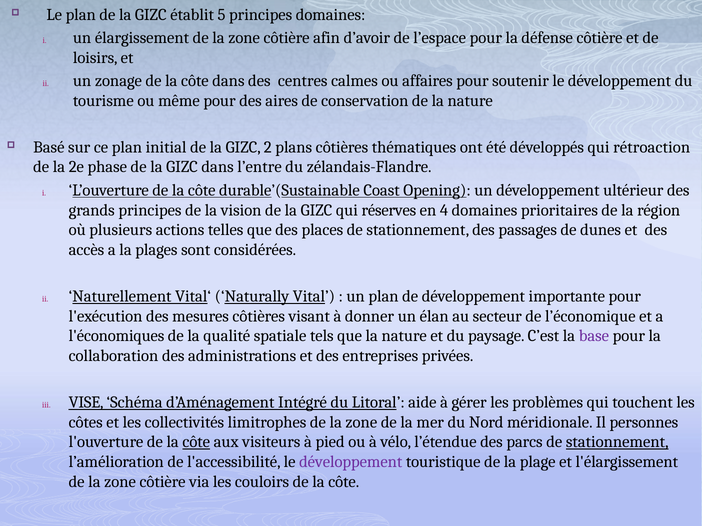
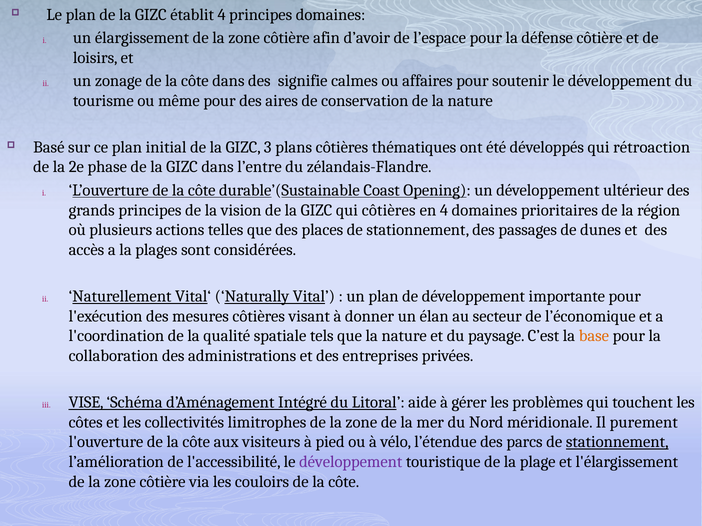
établit 5: 5 -> 4
centres: centres -> signifie
2: 2 -> 3
qui réserves: réserves -> côtières
l'économiques: l'économiques -> l'coordination
base colour: purple -> orange
personnes: personnes -> purement
côte at (196, 442) underline: present -> none
